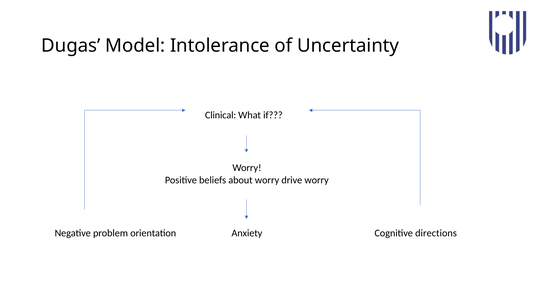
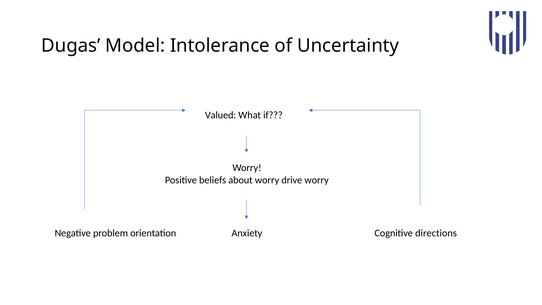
Clinical: Clinical -> Valued
